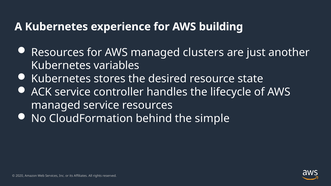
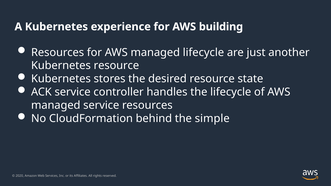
managed clusters: clusters -> lifecycle
Kubernetes variables: variables -> resource
